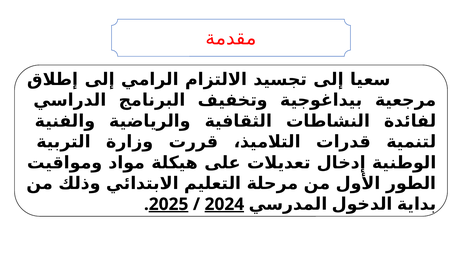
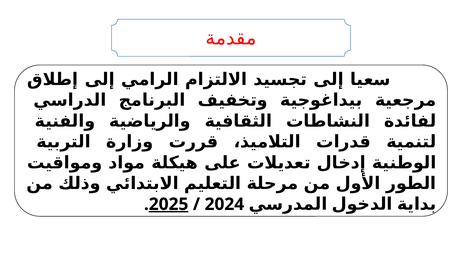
2024 underline: present -> none
